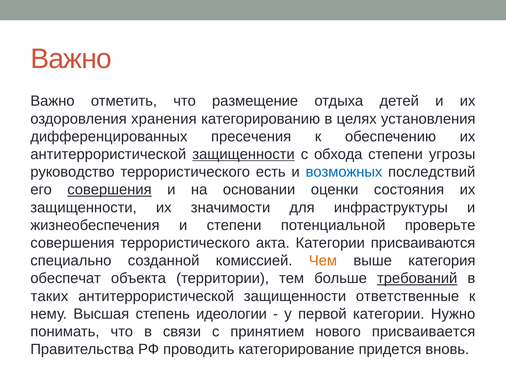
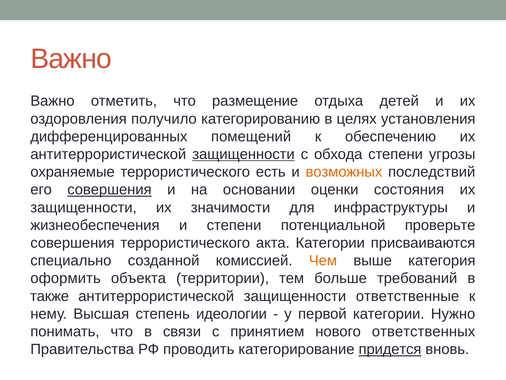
хранения: хранения -> получило
пресечения: пресечения -> помещений
руководство: руководство -> охраняемые
возможных colour: blue -> orange
обеспечат: обеспечат -> оформить
требований underline: present -> none
таких: таких -> также
присваивается: присваивается -> ответственных
придется underline: none -> present
